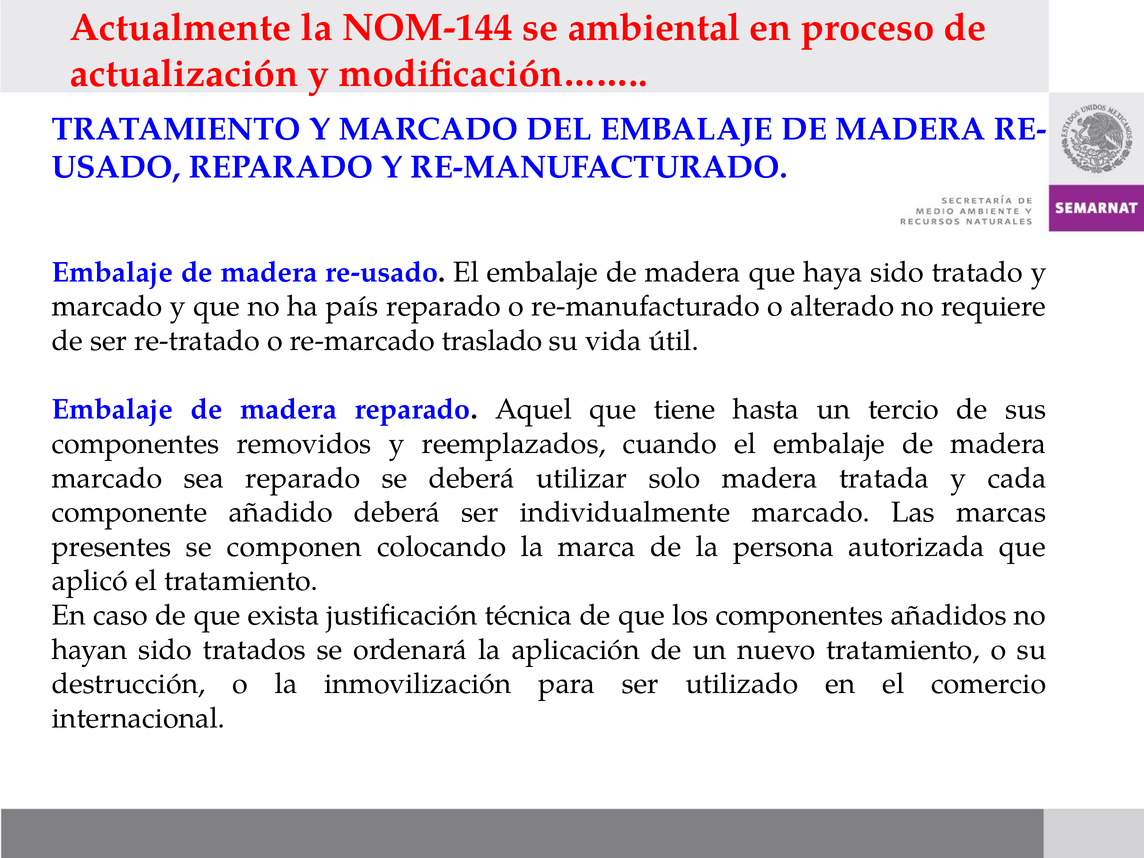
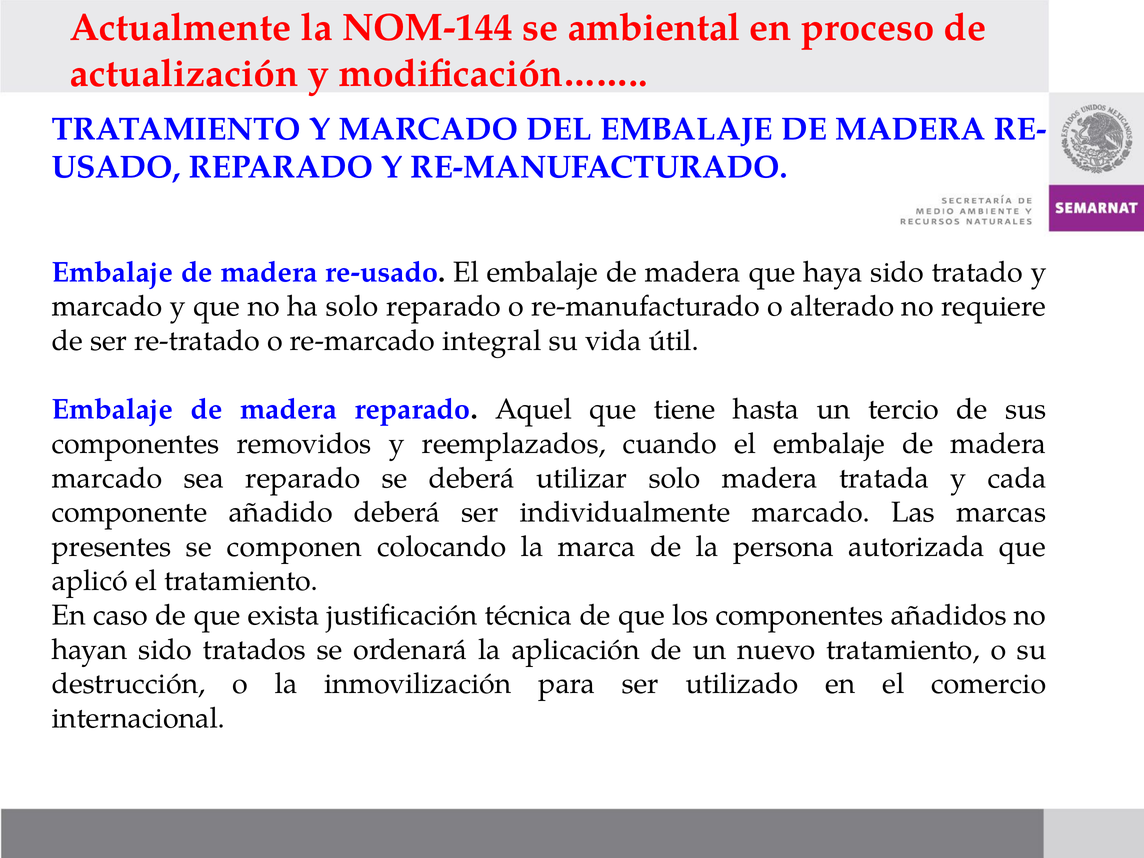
ha país: país -> solo
traslado: traslado -> integral
